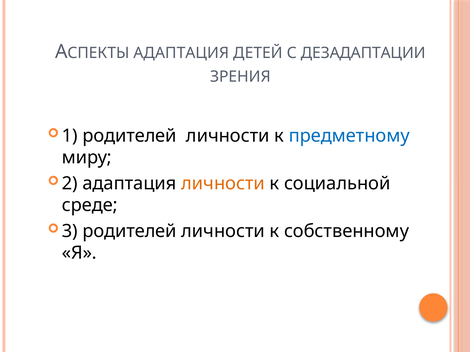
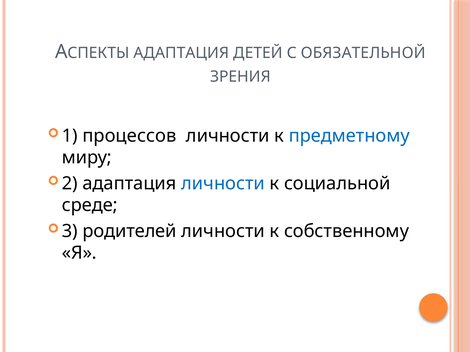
ДЕЗАДАПТАЦИИ: ДЕЗАДАПТАЦИИ -> ОБЯЗАТЕЛЬНОЙ
1 родителей: родителей -> процессов
личности at (223, 184) colour: orange -> blue
